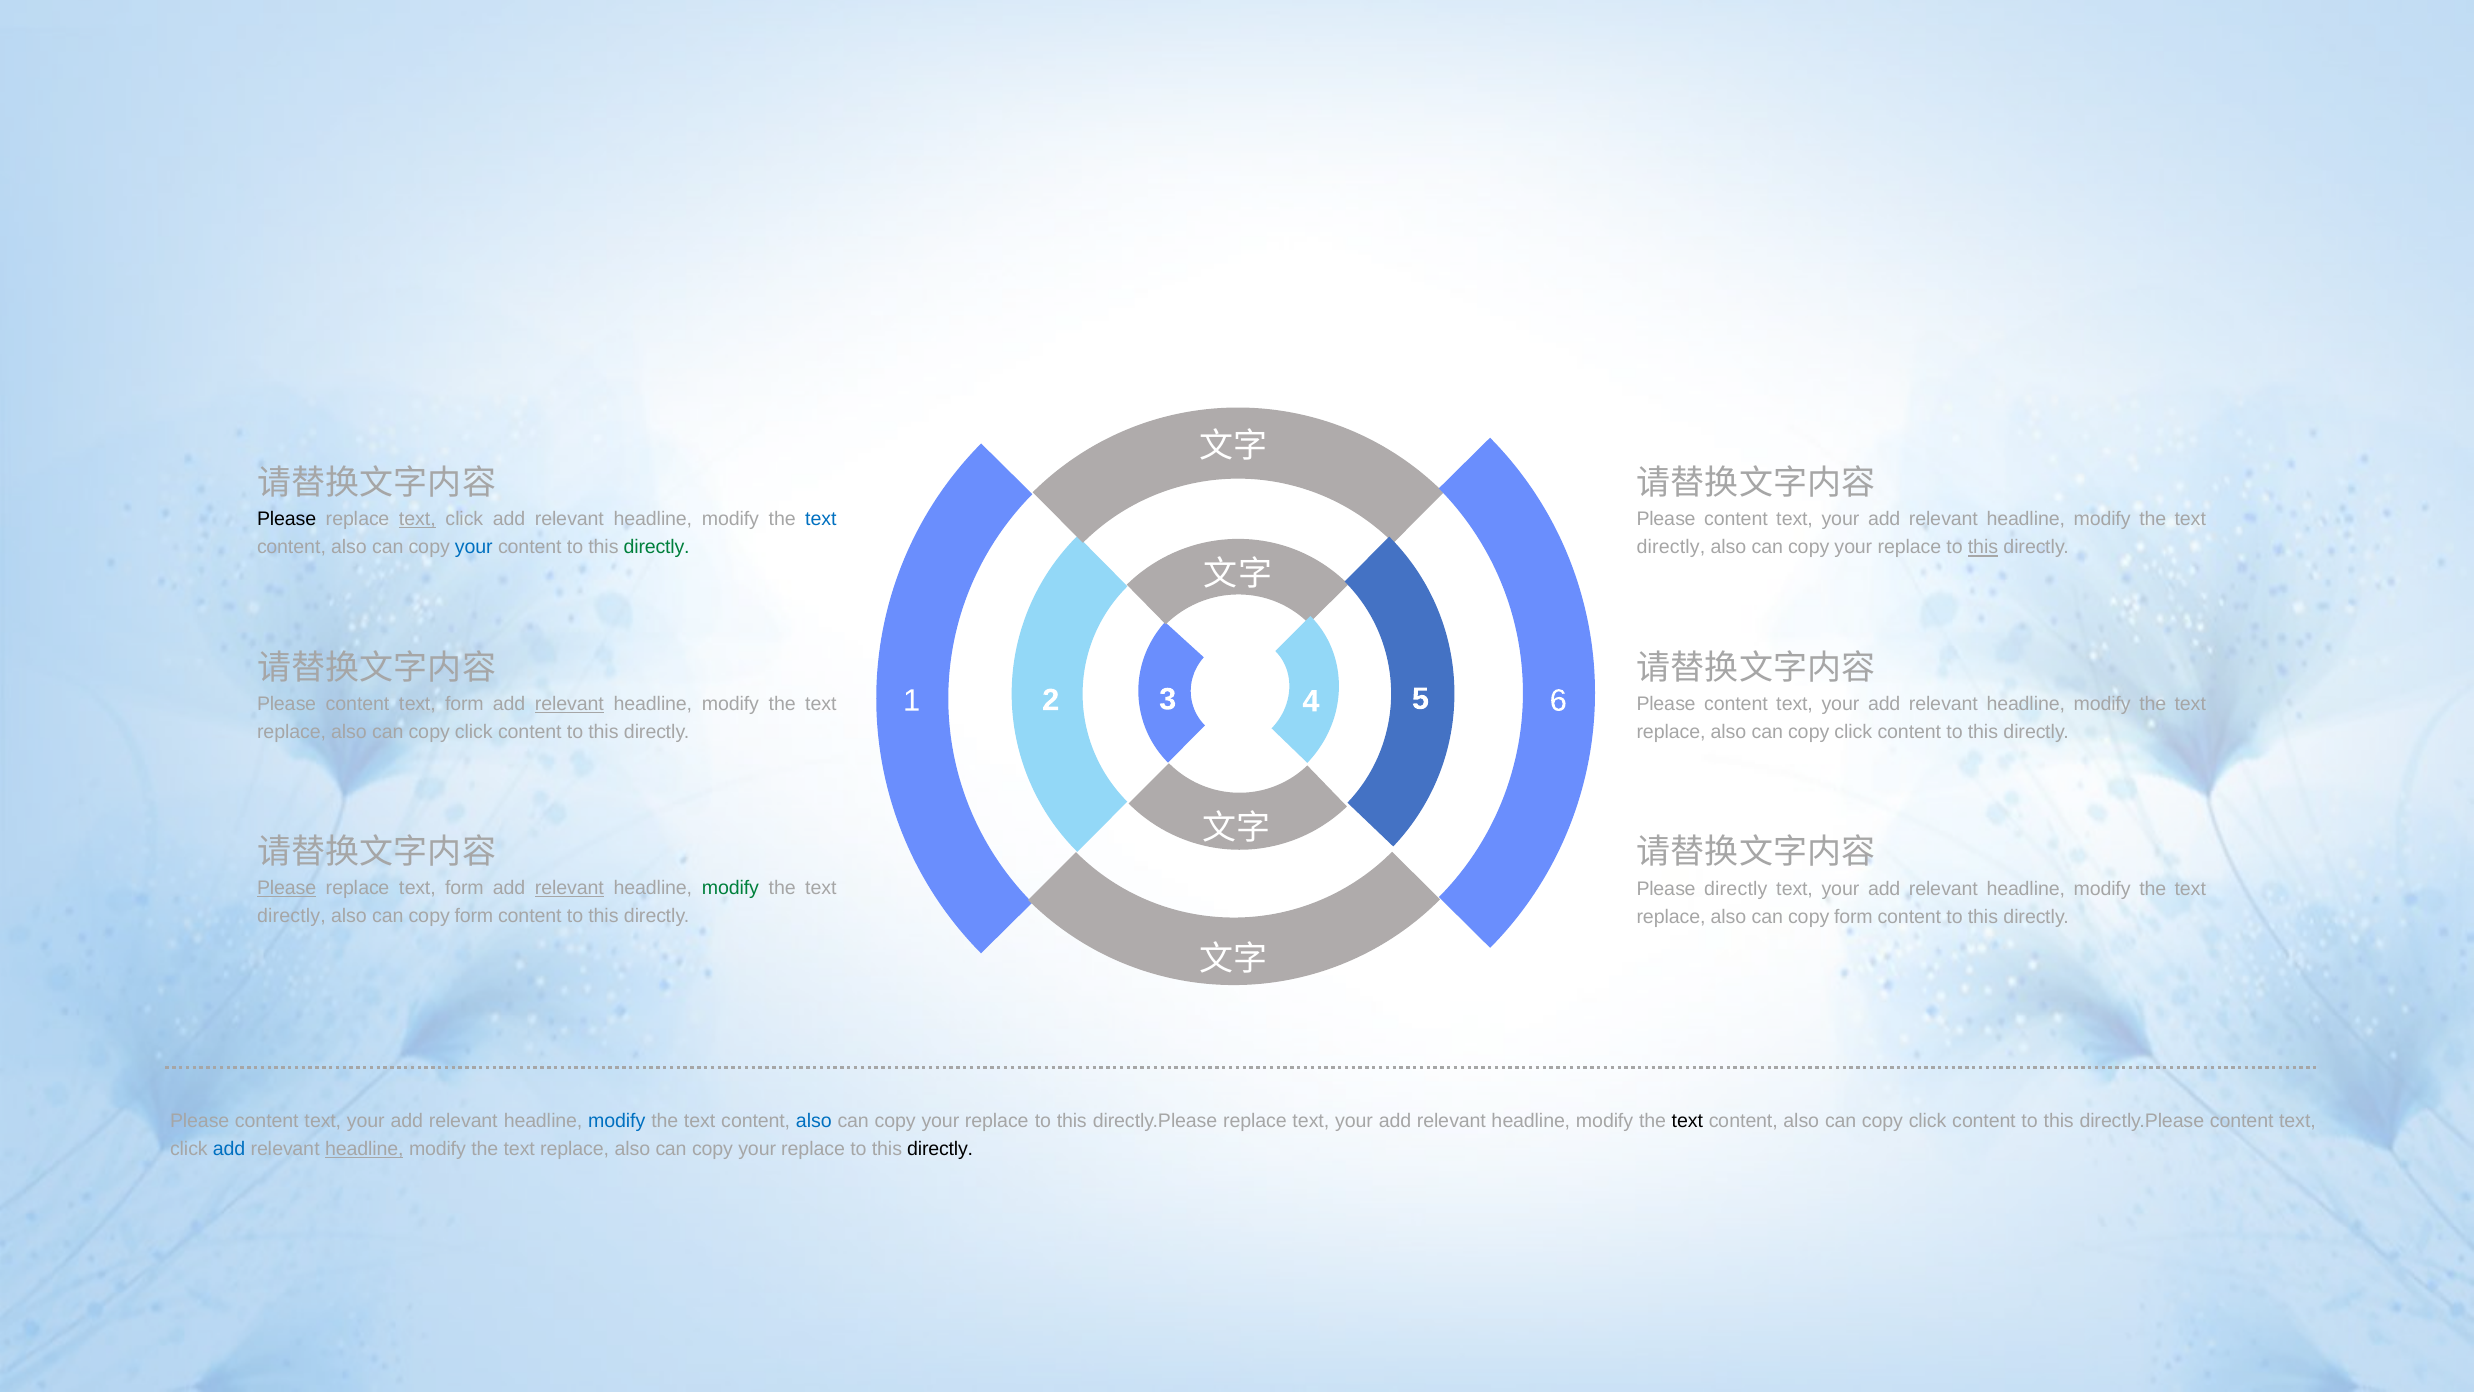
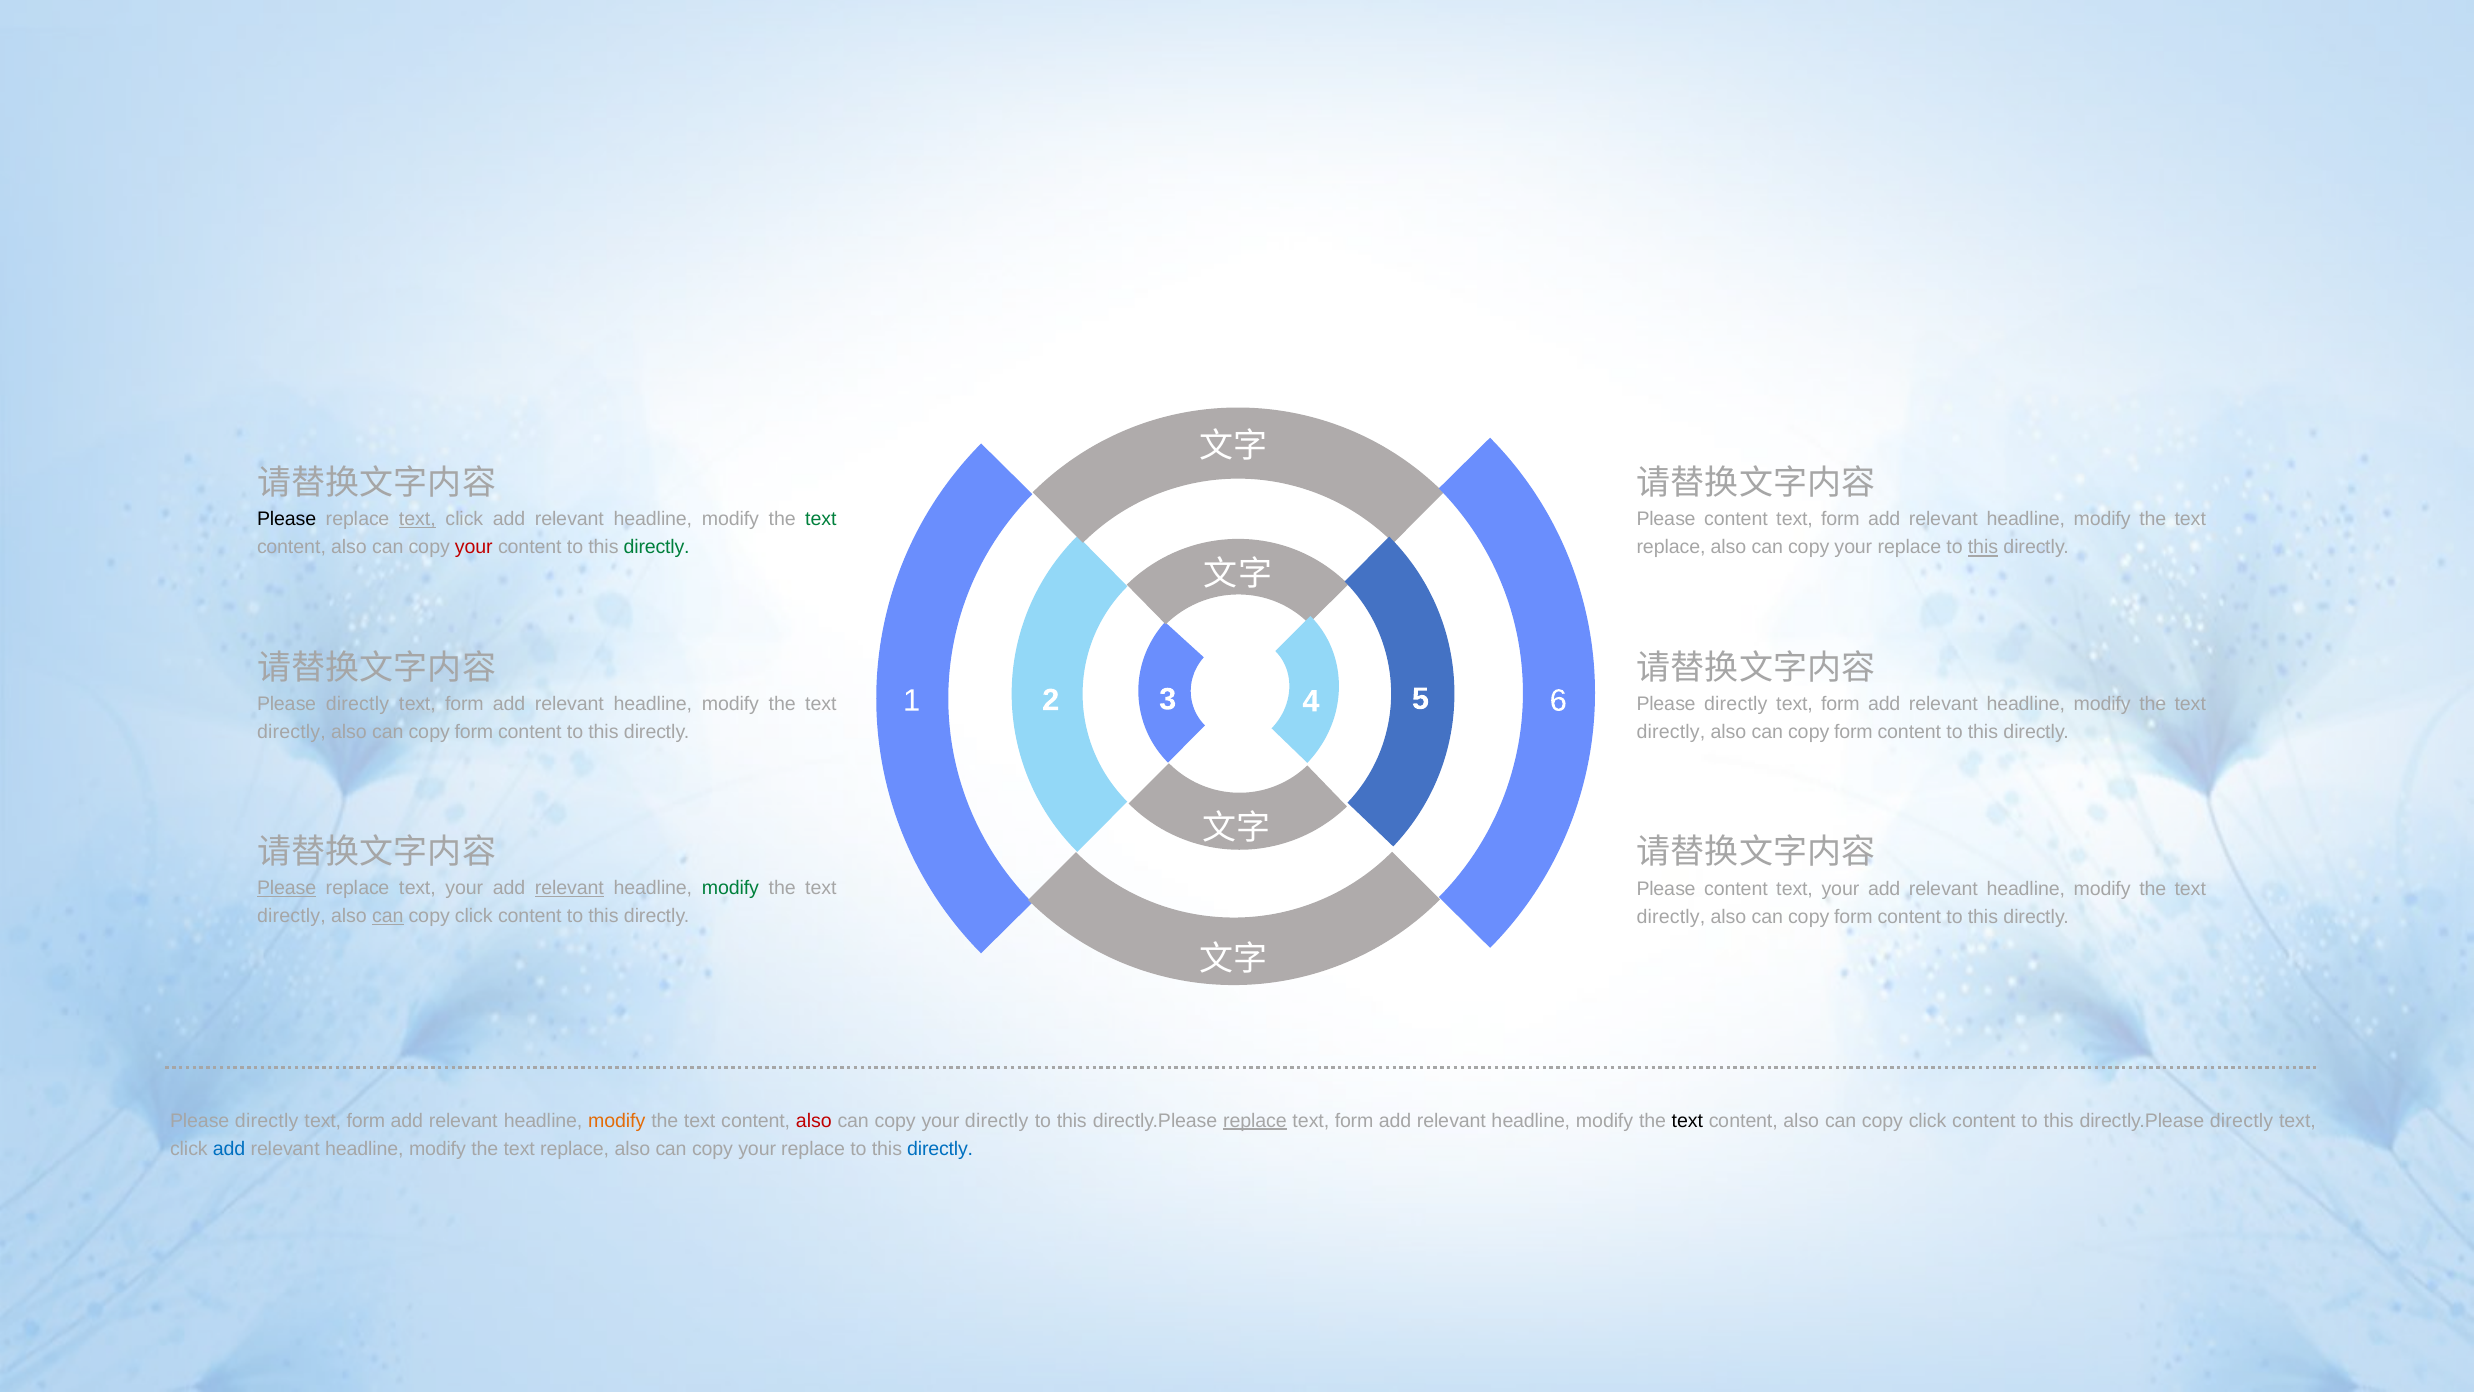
text at (821, 519) colour: blue -> green
your at (1840, 519): your -> form
your at (474, 547) colour: blue -> red
directly at (1671, 547): directly -> replace
content at (358, 704): content -> directly
relevant at (569, 704) underline: present -> none
content at (1736, 704): content -> directly
your at (1840, 704): your -> form
replace at (292, 732): replace -> directly
click at (474, 732): click -> form
replace at (1671, 732): replace -> directly
click at (1853, 732): click -> form
replace text form: form -> your
directly at (1736, 888): directly -> content
can at (388, 916) underline: none -> present
form at (474, 916): form -> click
replace at (1671, 917): replace -> directly
content at (267, 1120): content -> directly
your at (366, 1120): your -> form
modify at (617, 1120) colour: blue -> orange
also at (814, 1120) colour: blue -> red
replace at (997, 1120): replace -> directly
replace at (1255, 1120) underline: none -> present
your at (1354, 1120): your -> form
directly.Please content: content -> directly
headline at (364, 1149) underline: present -> none
directly at (940, 1149) colour: black -> blue
